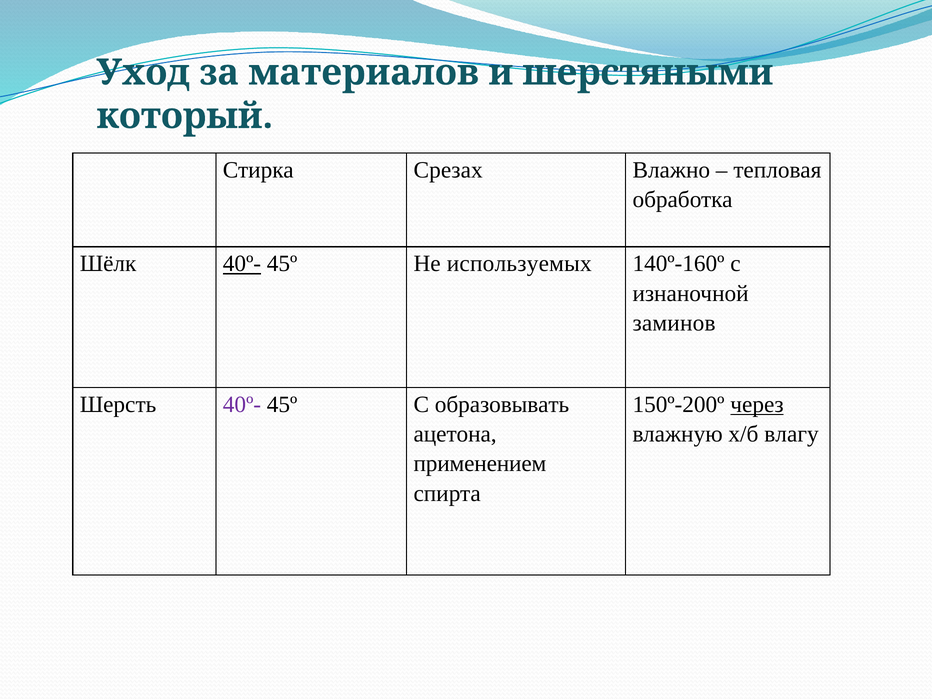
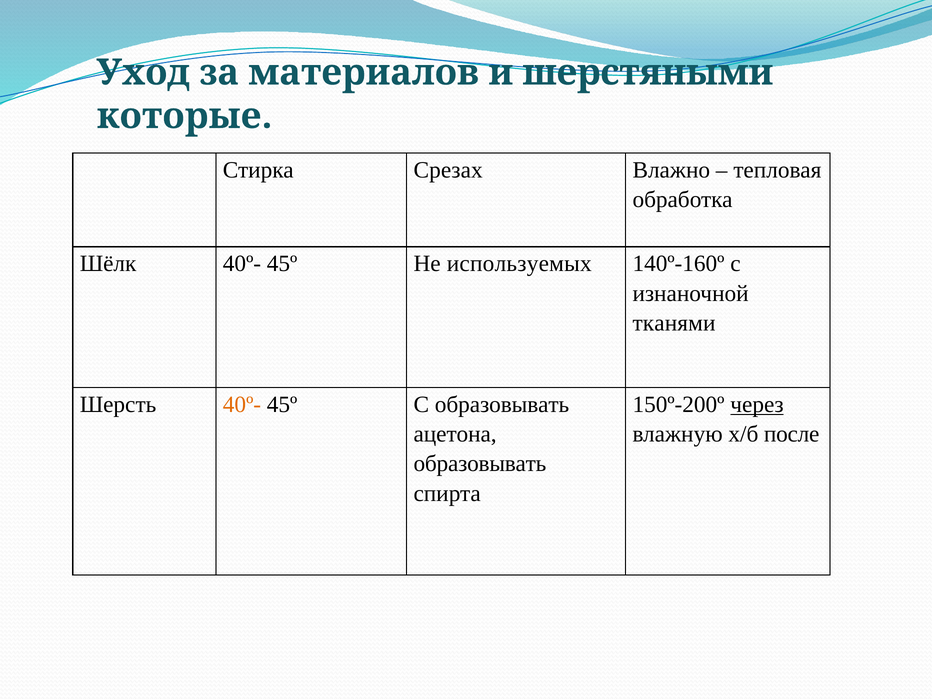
который: который -> которые
40º- at (242, 264) underline: present -> none
заминов: заминов -> тканями
40º- at (242, 404) colour: purple -> orange
влагу: влагу -> после
применением at (480, 464): применением -> образовывать
